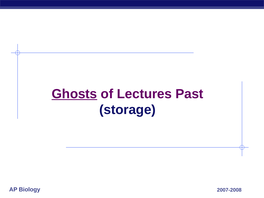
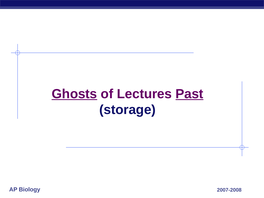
Past underline: none -> present
